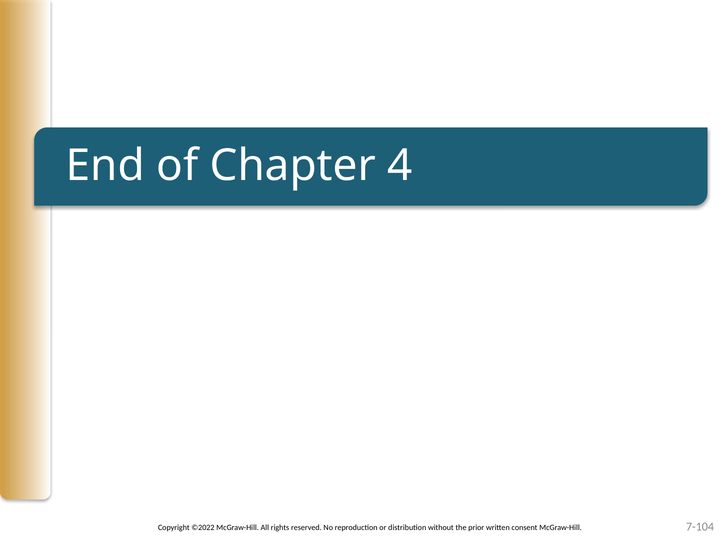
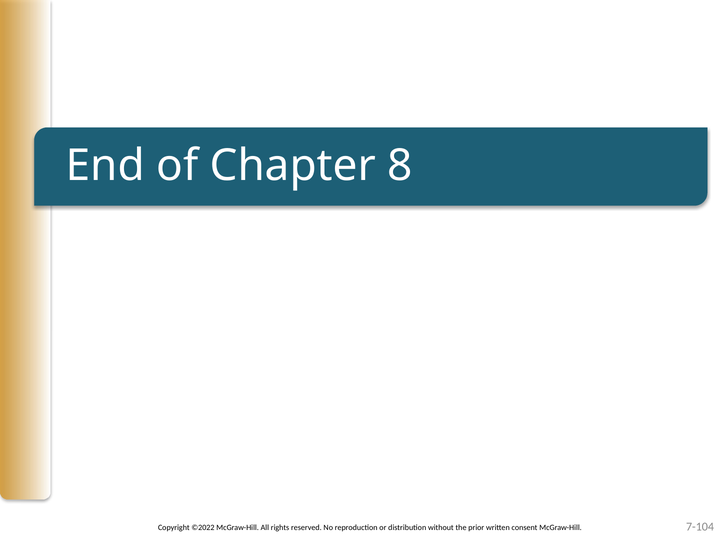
4: 4 -> 8
